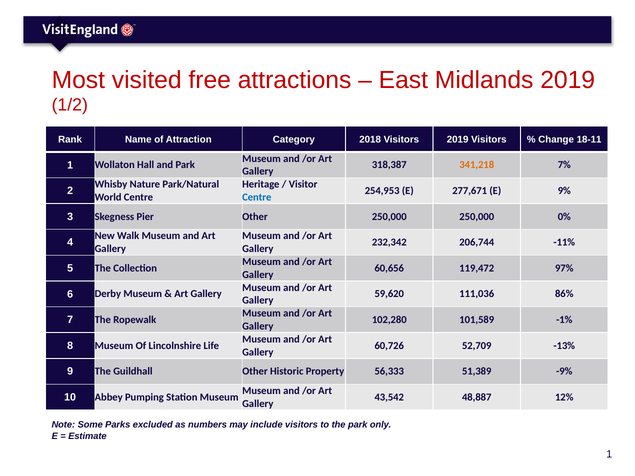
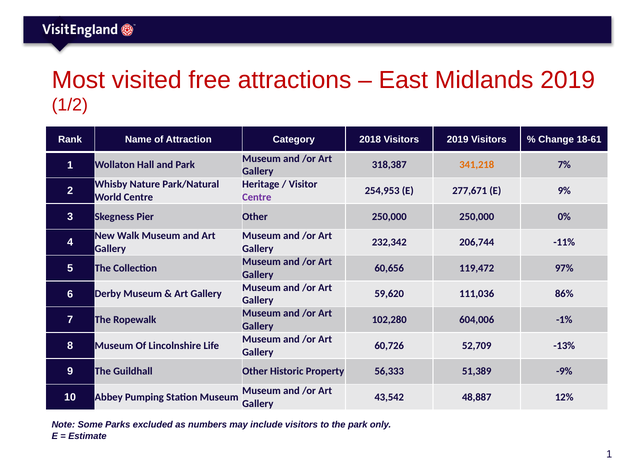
18-11: 18-11 -> 18-61
Centre at (257, 197) colour: blue -> purple
101,589: 101,589 -> 604,006
